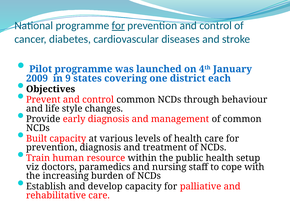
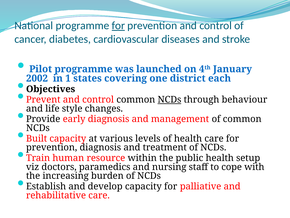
2009: 2009 -> 2002
9: 9 -> 1
NCDs at (169, 99) underline: none -> present
